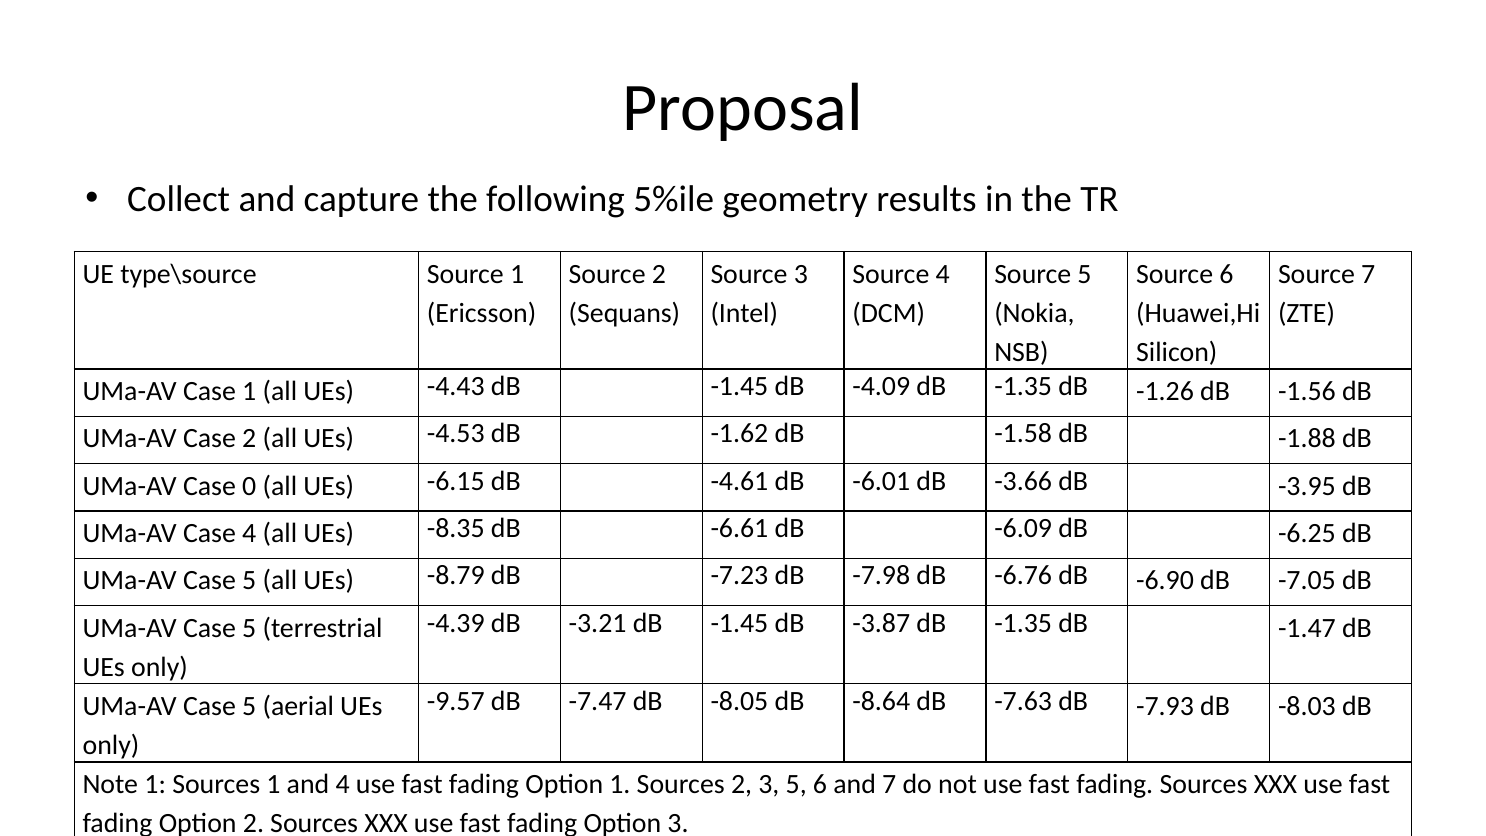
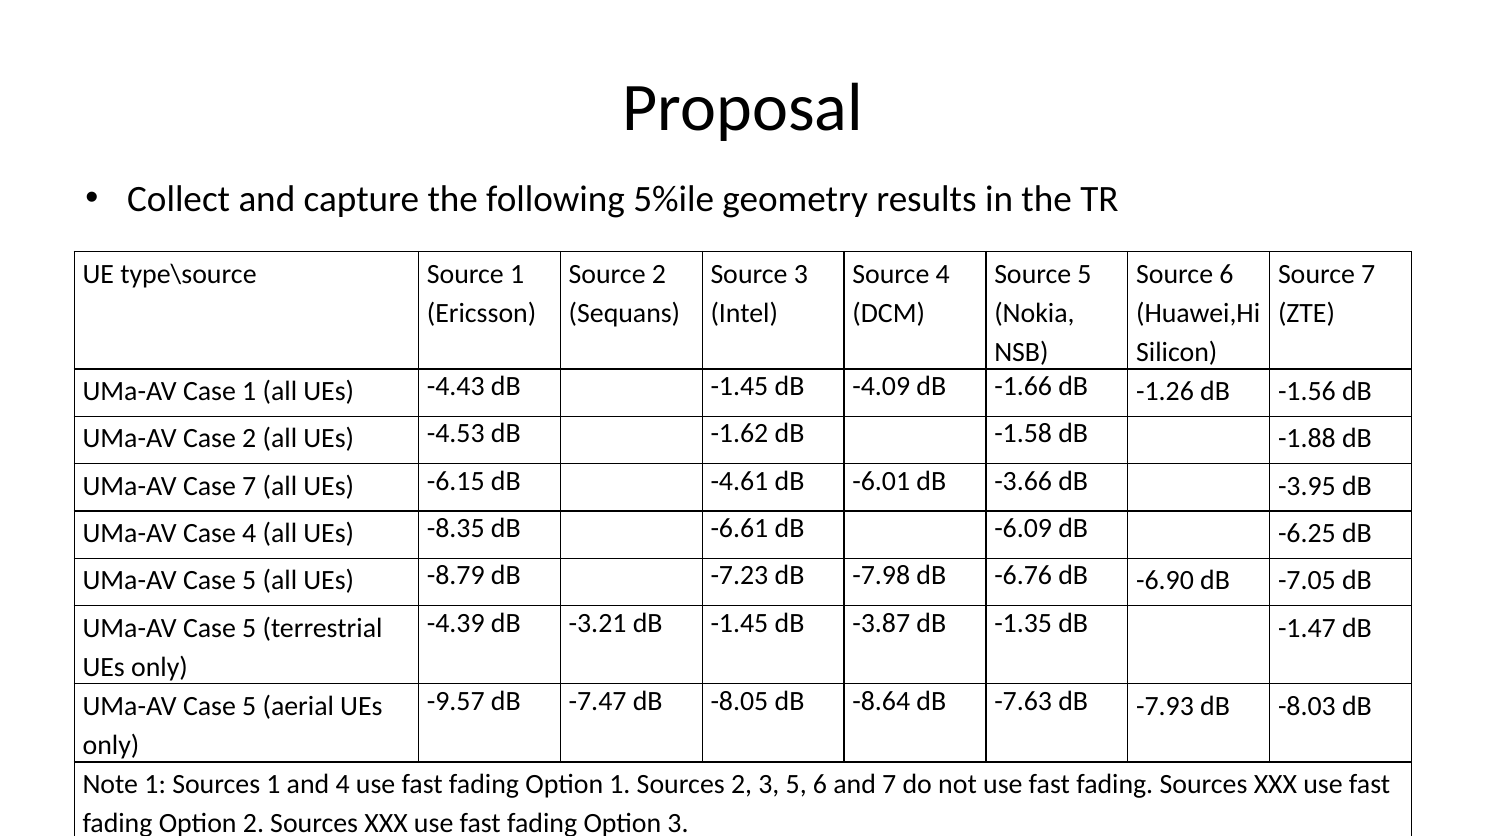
-4.09 dB -1.35: -1.35 -> -1.66
Case 0: 0 -> 7
